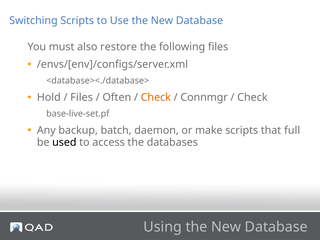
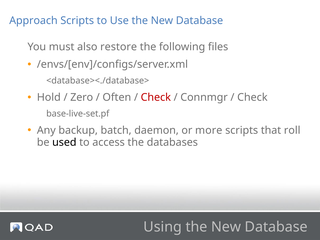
Switching: Switching -> Approach
Files at (82, 97): Files -> Zero
Check at (156, 97) colour: orange -> red
make: make -> more
full: full -> roll
